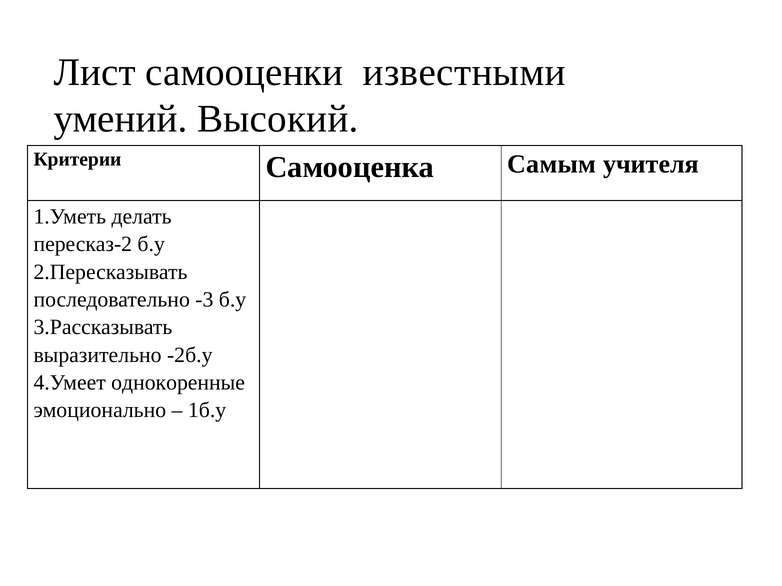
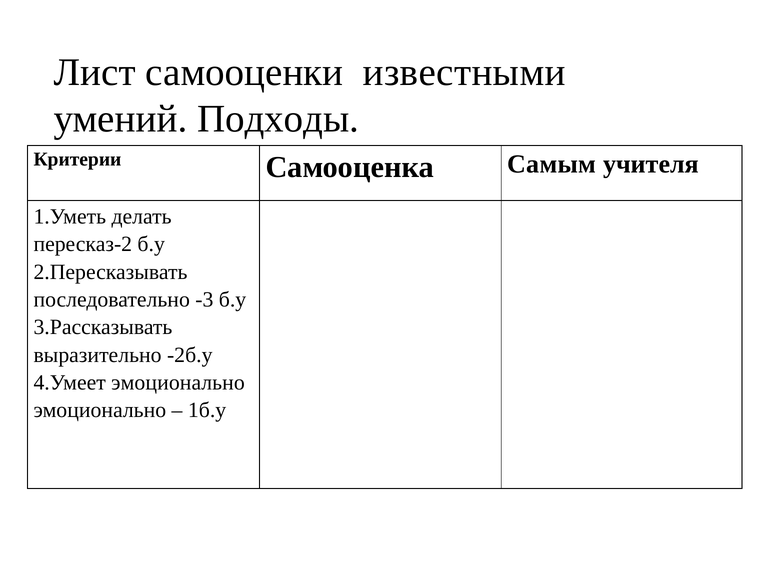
Высокий: Высокий -> Подходы
4.Умеет однокоренные: однокоренные -> эмоционально
